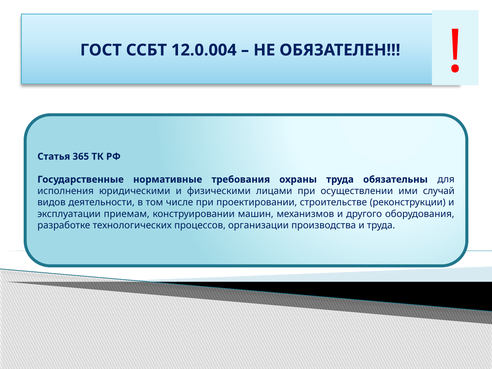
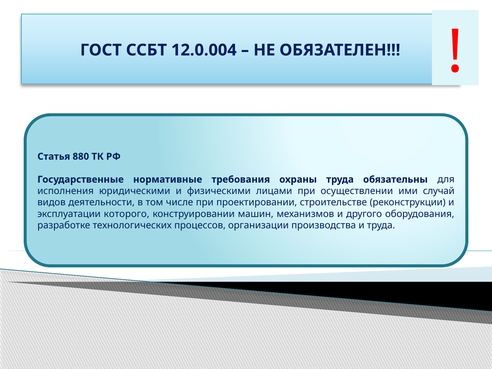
365: 365 -> 880
приемам: приемам -> которого
